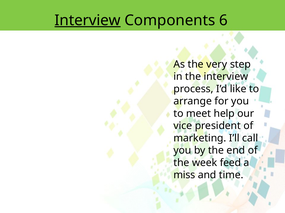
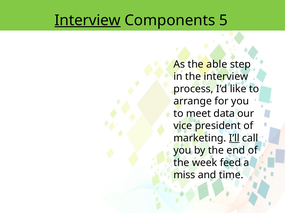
6: 6 -> 5
very: very -> able
help: help -> data
I’ll underline: none -> present
